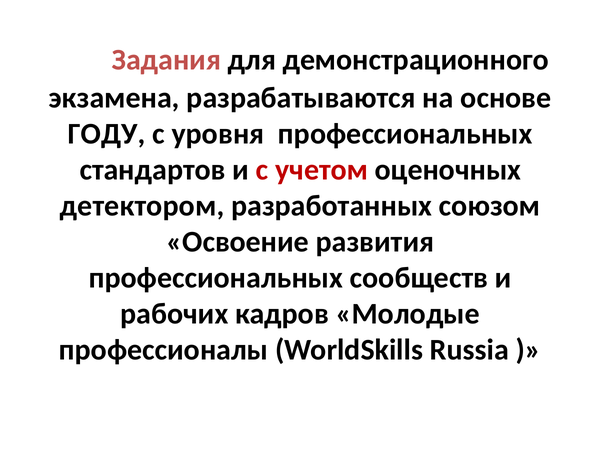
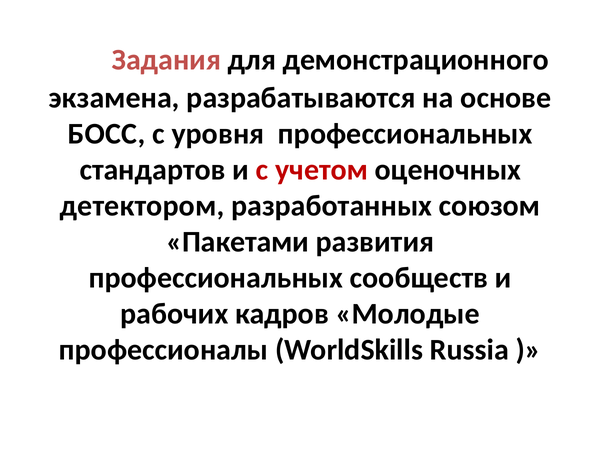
ГОДУ: ГОДУ -> БОСС
Освоение: Освоение -> Пакетами
